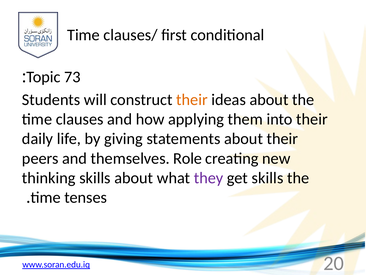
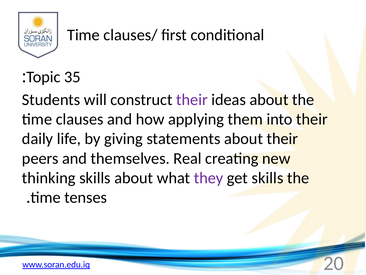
73: 73 -> 35
their at (192, 100) colour: orange -> purple
Role: Role -> Real
